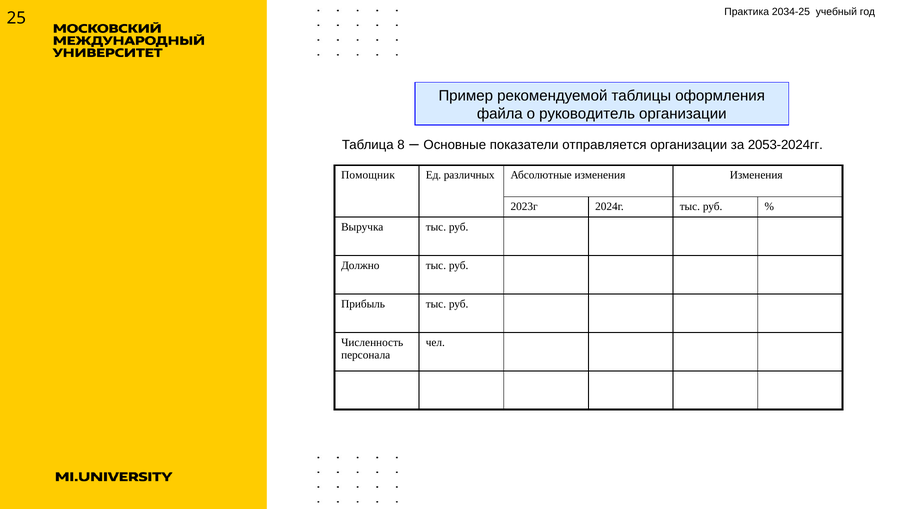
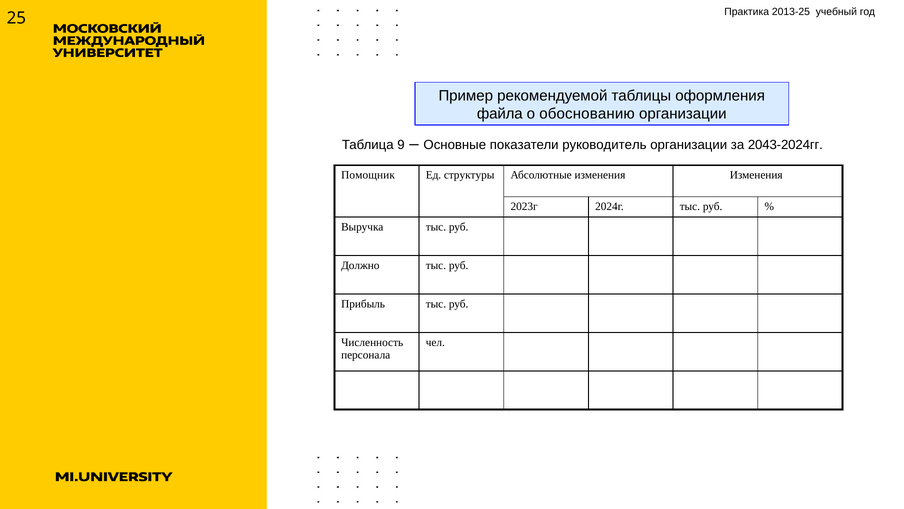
2034-25: 2034-25 -> 2013-25
руководитель: руководитель -> обоснованию
8: 8 -> 9
отправляется: отправляется -> руководитель
2053-2024гг: 2053-2024гг -> 2043-2024гг
различных: различных -> структуры
